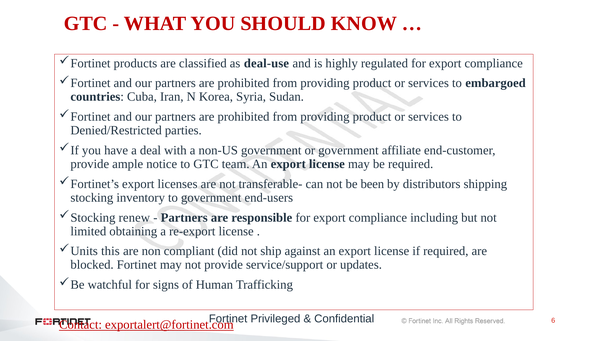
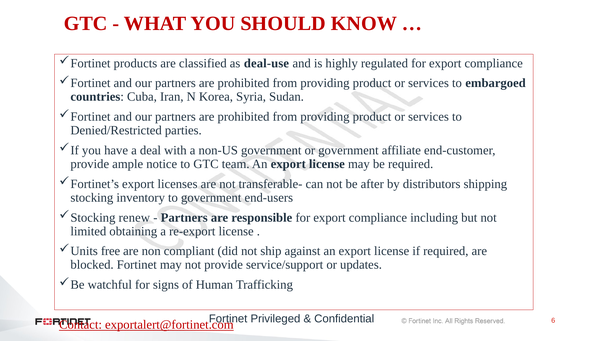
been: been -> after
this: this -> free
